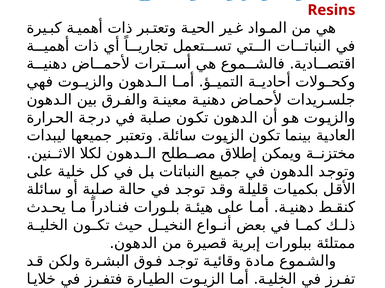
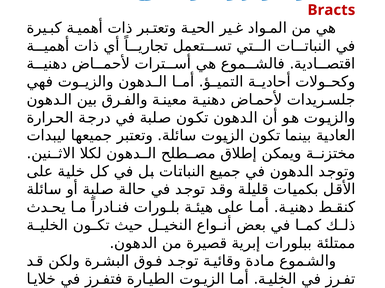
Resins: Resins -> Bracts
